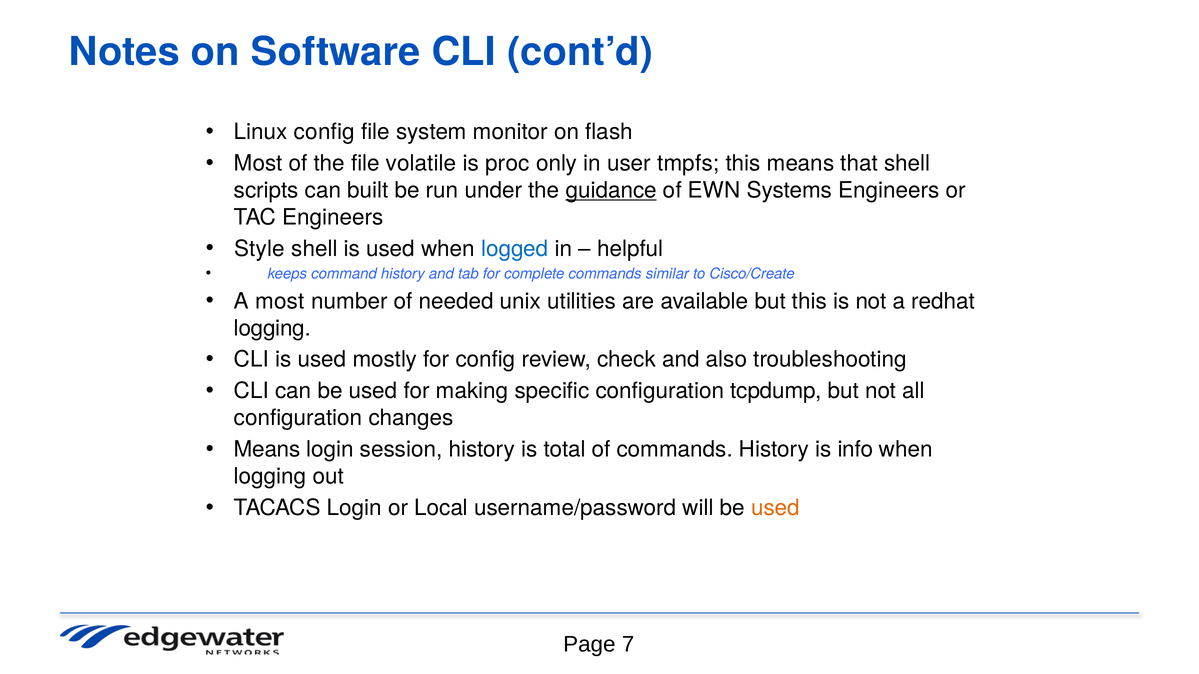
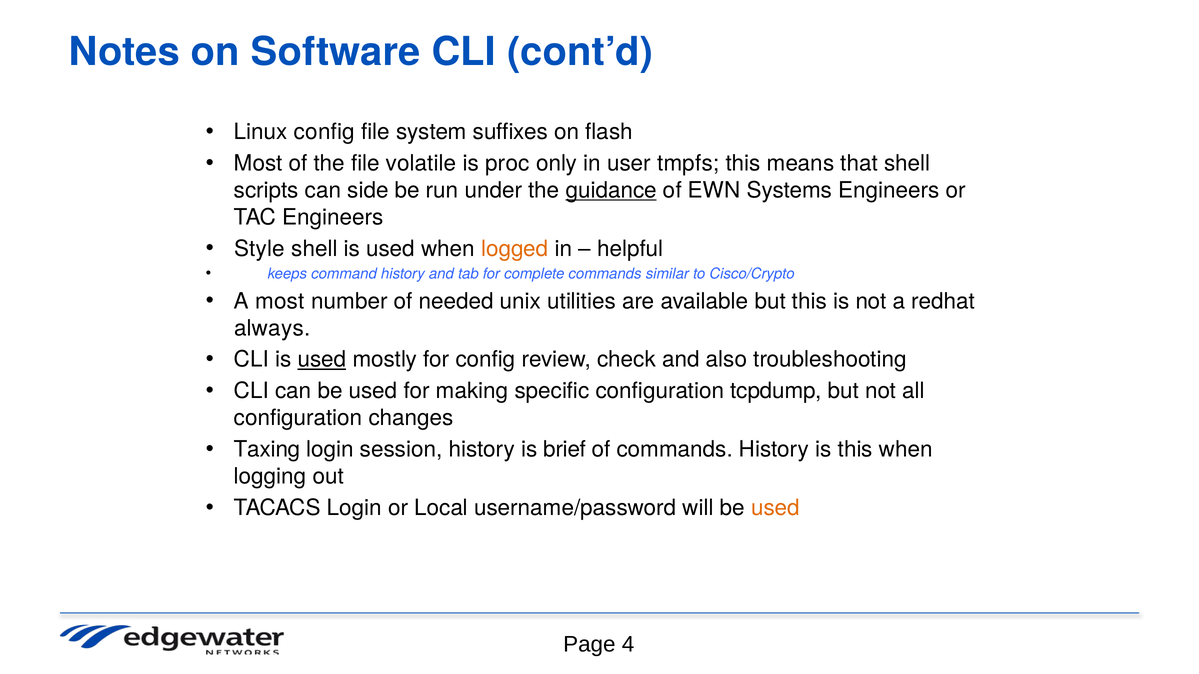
monitor: monitor -> suffixes
built: built -> side
logged colour: blue -> orange
Cisco/Create: Cisco/Create -> Cisco/Crypto
logging at (272, 328): logging -> always
used at (322, 360) underline: none -> present
Means at (267, 450): Means -> Taxing
total: total -> brief
is info: info -> this
7: 7 -> 4
